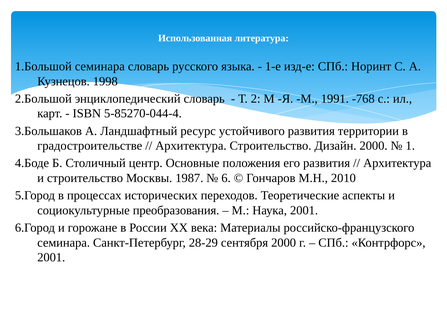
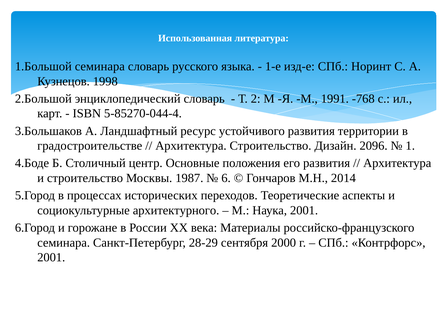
Дизайн 2000: 2000 -> 2096
2010: 2010 -> 2014
преобразования: преобразования -> архитектурного
